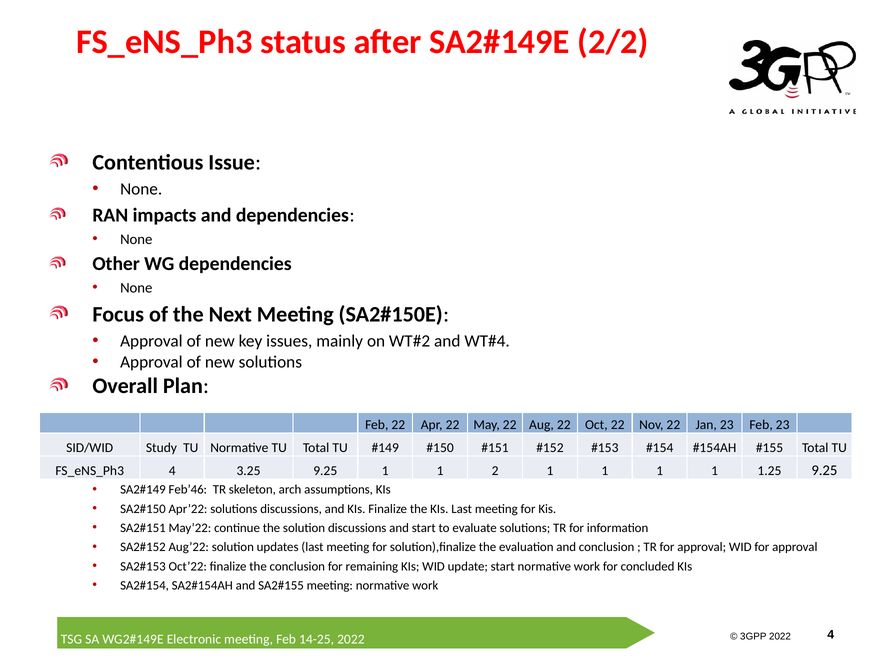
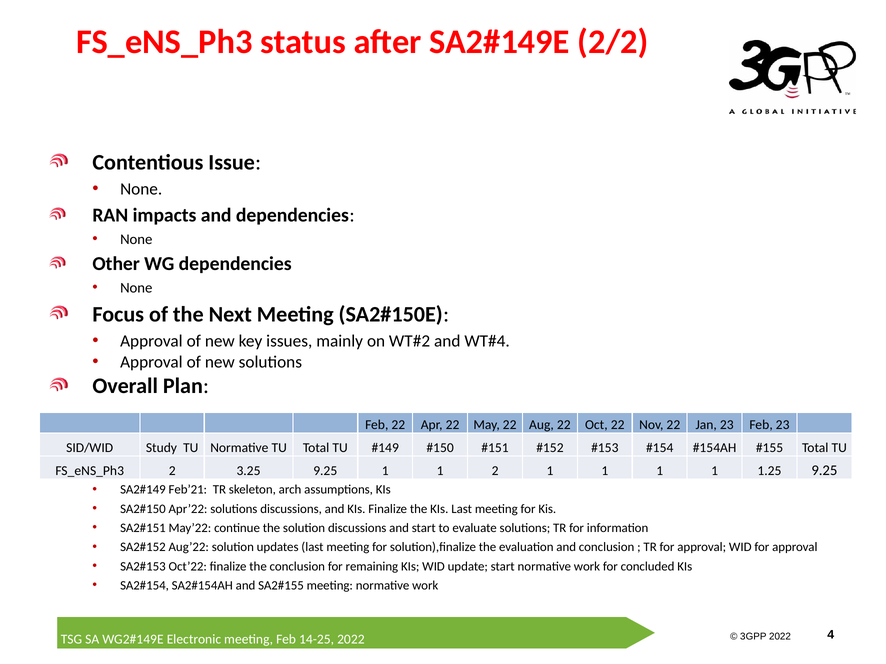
FS_eNS_Ph3 4: 4 -> 2
Feb’46: Feb’46 -> Feb’21
